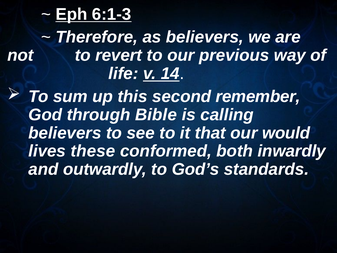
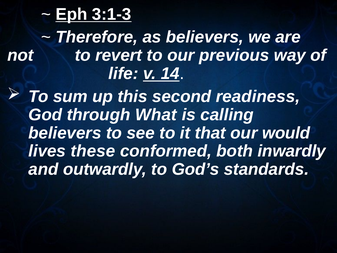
6:1-3: 6:1-3 -> 3:1-3
remember: remember -> readiness
Bible: Bible -> What
